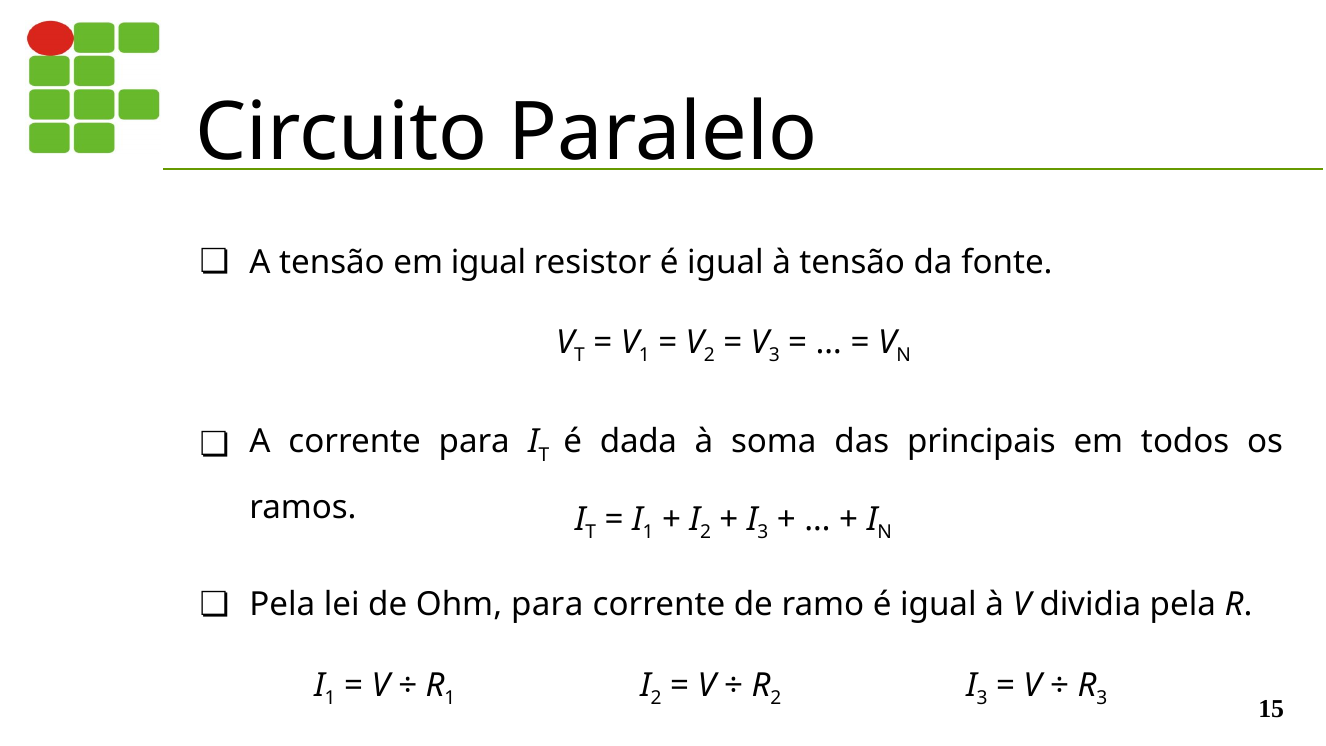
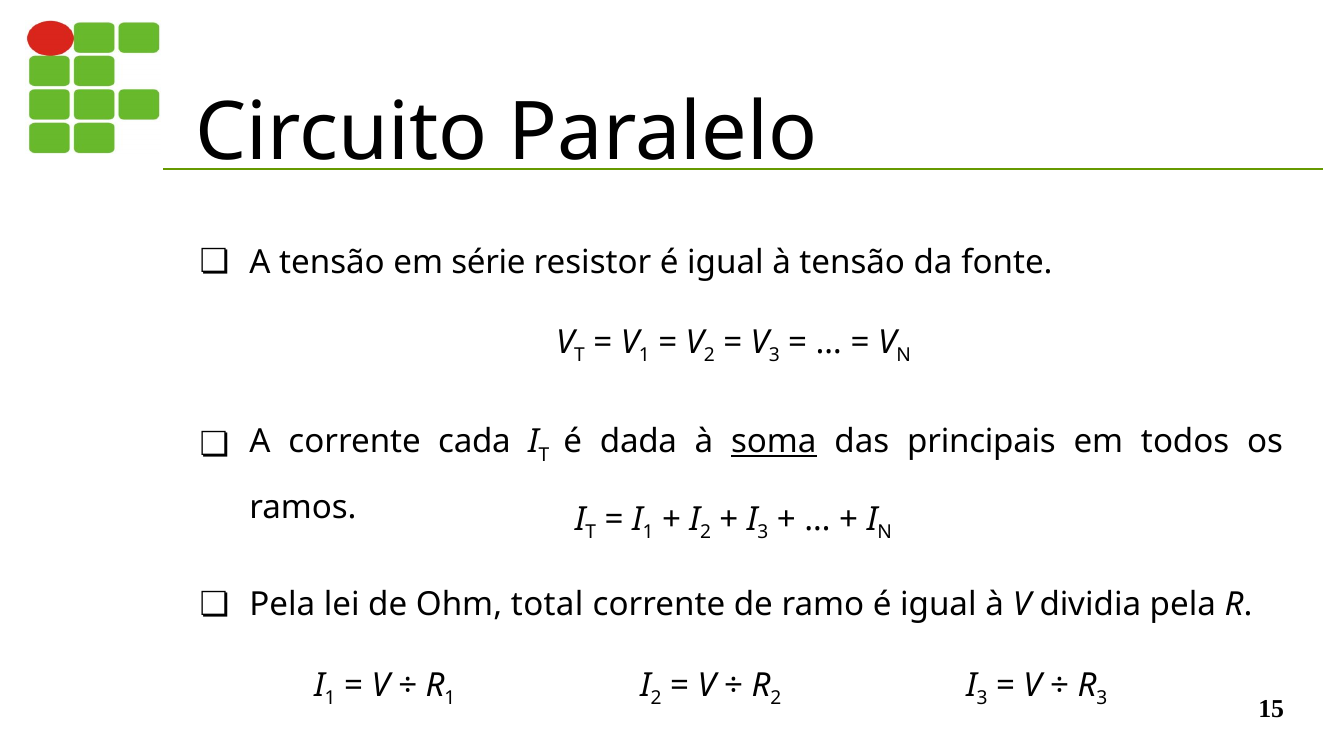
em igual: igual -> série
corrente para: para -> cada
soma underline: none -> present
Ohm para: para -> total
